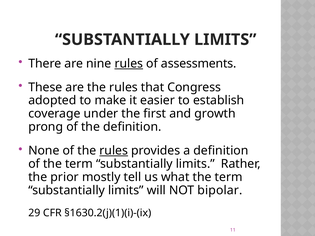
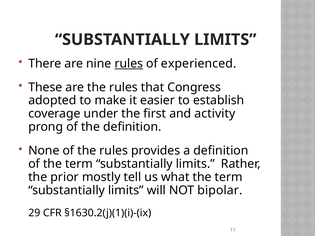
assessments: assessments -> experienced
growth: growth -> activity
rules at (114, 151) underline: present -> none
